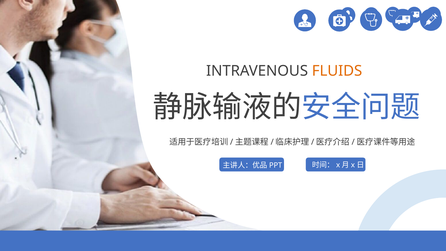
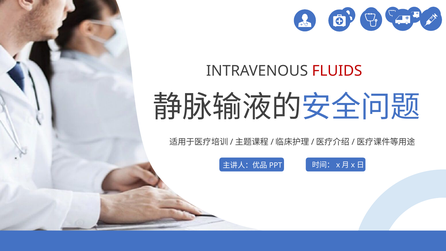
FLUIDS colour: orange -> red
